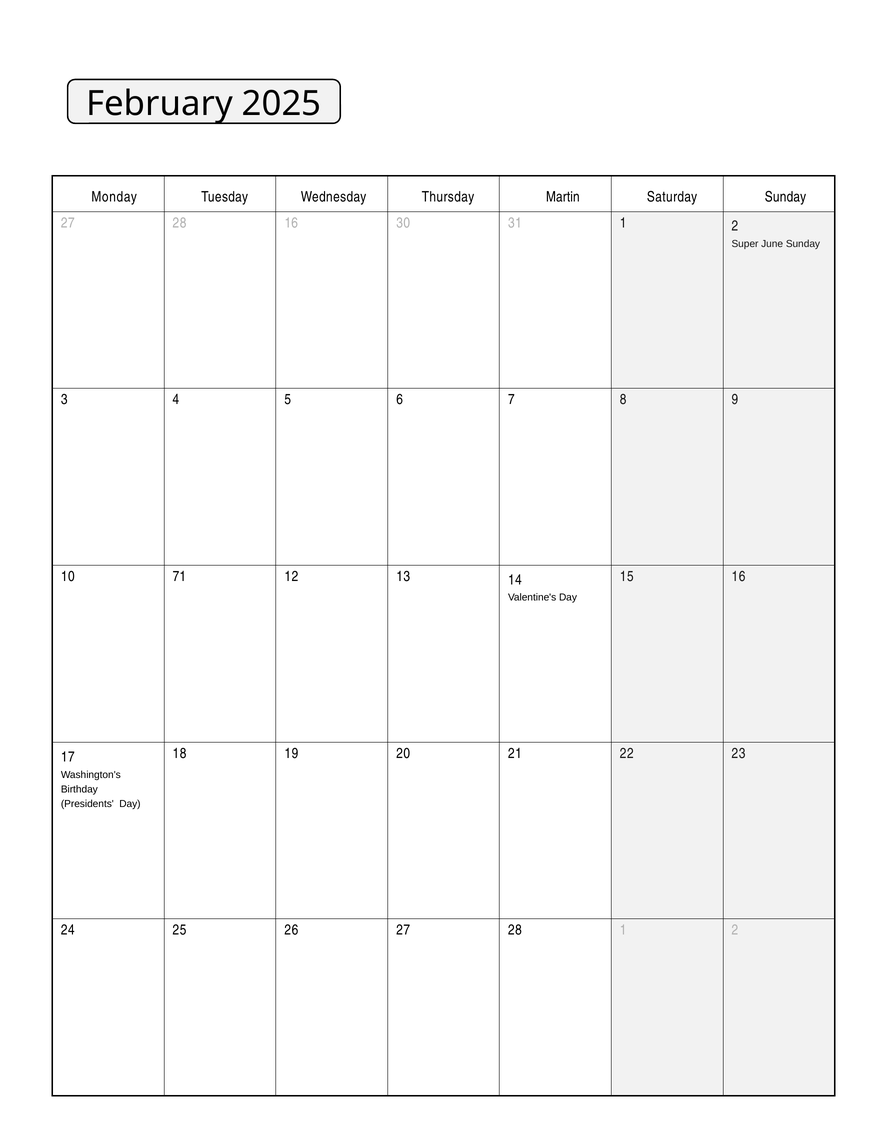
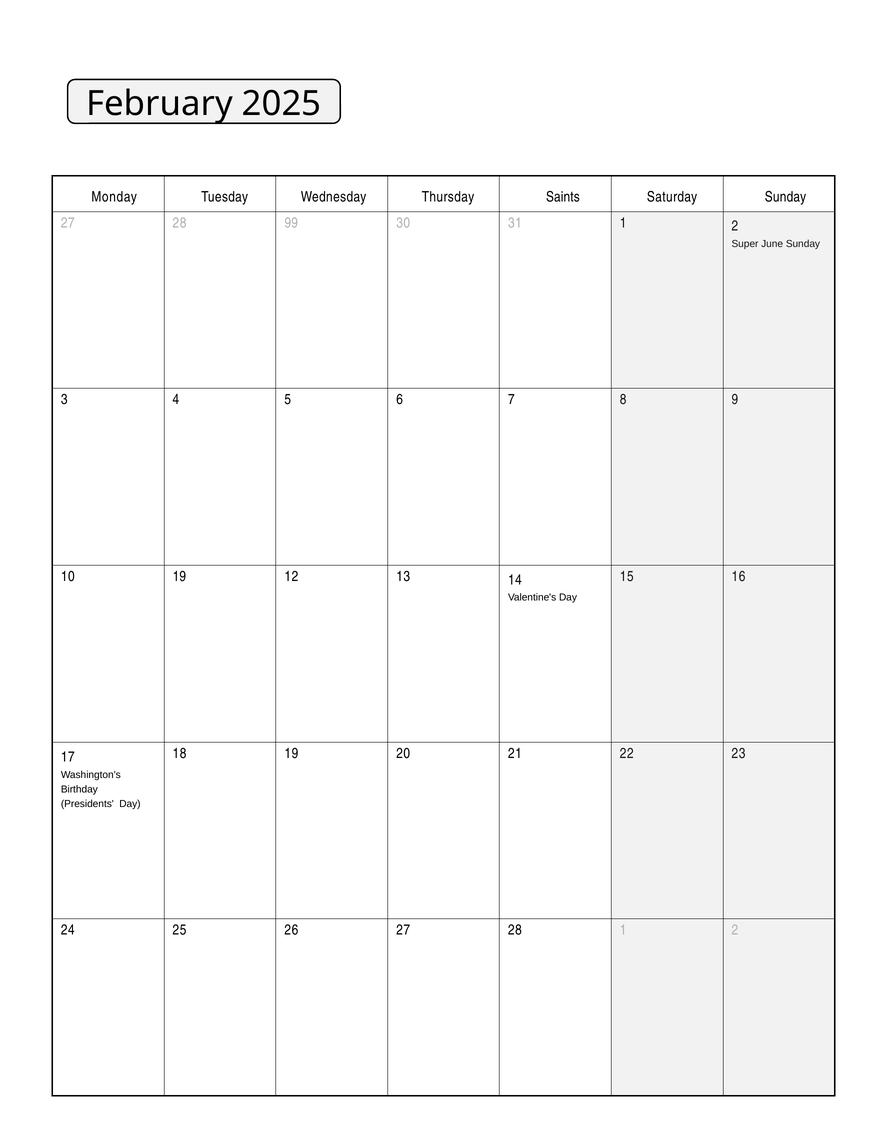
Martin: Martin -> Saints
28 16: 16 -> 99
10 71: 71 -> 19
